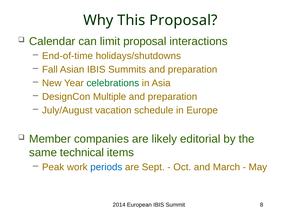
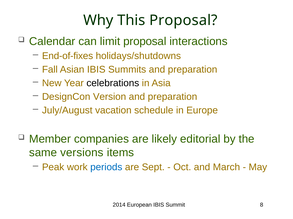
End-of-time: End-of-time -> End-of-fixes
celebrations colour: green -> black
Multiple: Multiple -> Version
technical: technical -> versions
